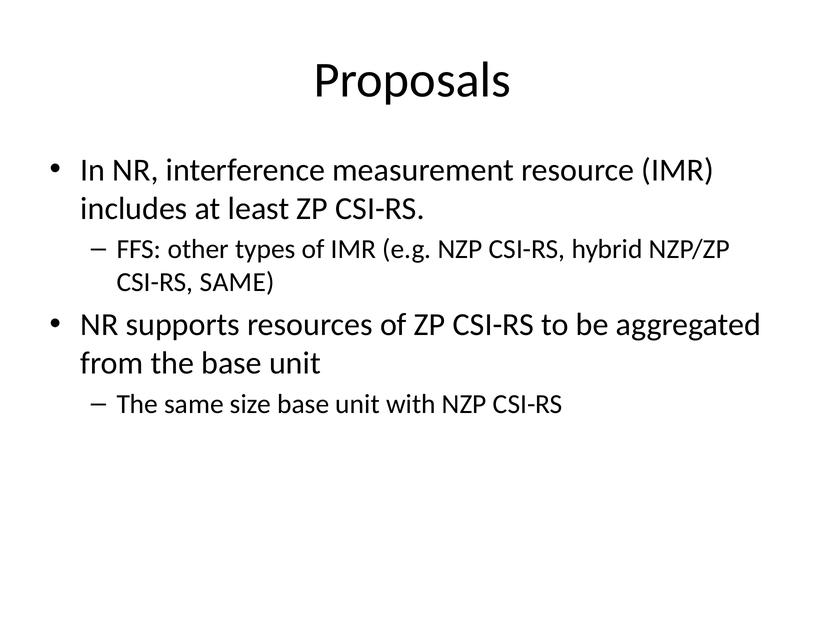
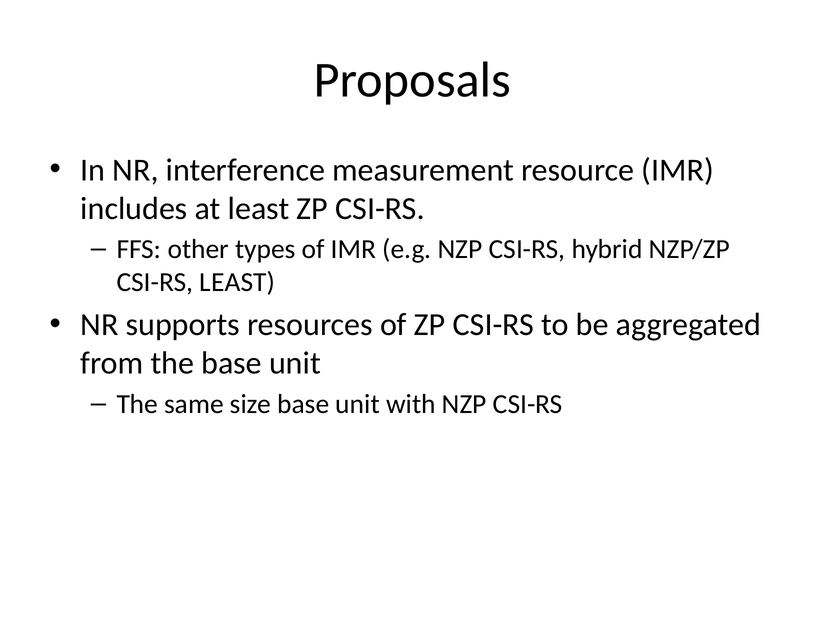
CSI-RS SAME: SAME -> LEAST
